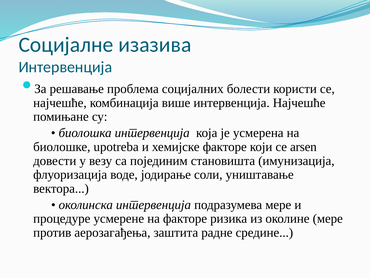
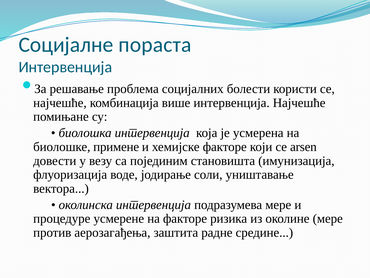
изазива: изазива -> пoраста
upotreba: upotreba -> примене
